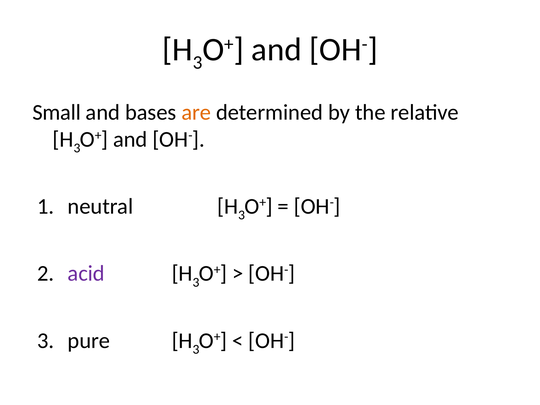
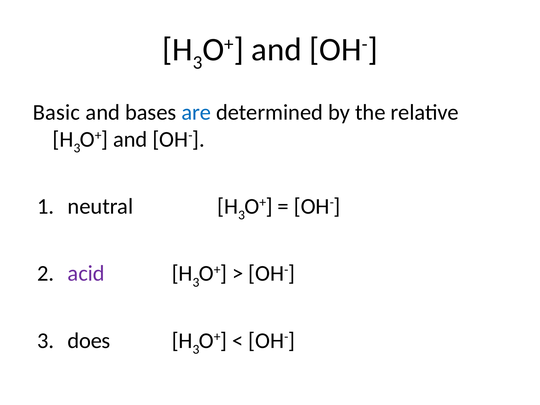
Small: Small -> Basic
are colour: orange -> blue
pure: pure -> does
